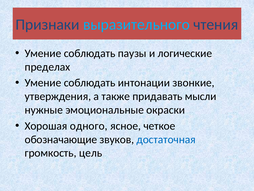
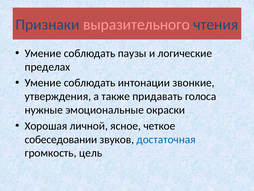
выразительного colour: light blue -> pink
мысли: мысли -> голоса
одного: одного -> личной
обозначающие: обозначающие -> собеседовании
